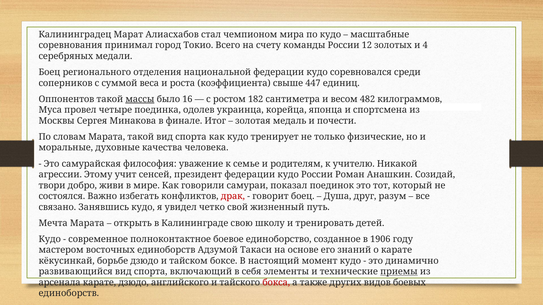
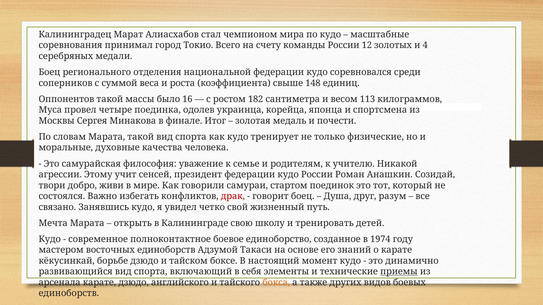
447: 447 -> 148
массы underline: present -> none
482: 482 -> 113
показал: показал -> стартом
1906: 1906 -> 1974
бокса colour: red -> orange
